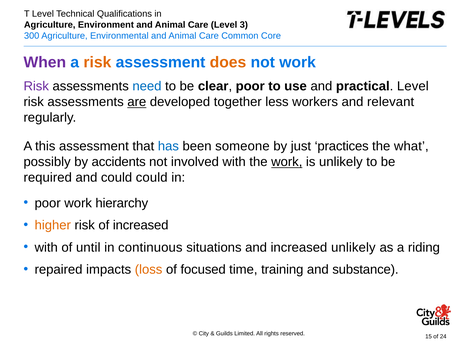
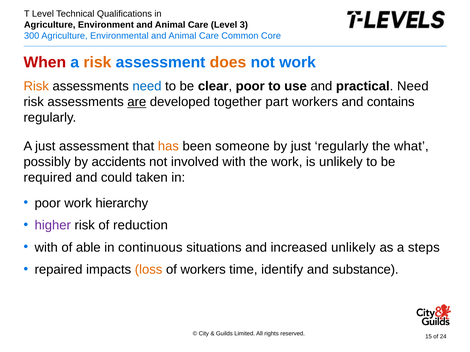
When colour: purple -> red
Risk at (36, 86) colour: purple -> orange
practical Level: Level -> Need
less: less -> part
relevant: relevant -> contains
A this: this -> just
has colour: blue -> orange
just practices: practices -> regularly
work at (287, 162) underline: present -> none
could could: could -> taken
higher colour: orange -> purple
of increased: increased -> reduction
until: until -> able
riding: riding -> steps
of focused: focused -> workers
training: training -> identify
